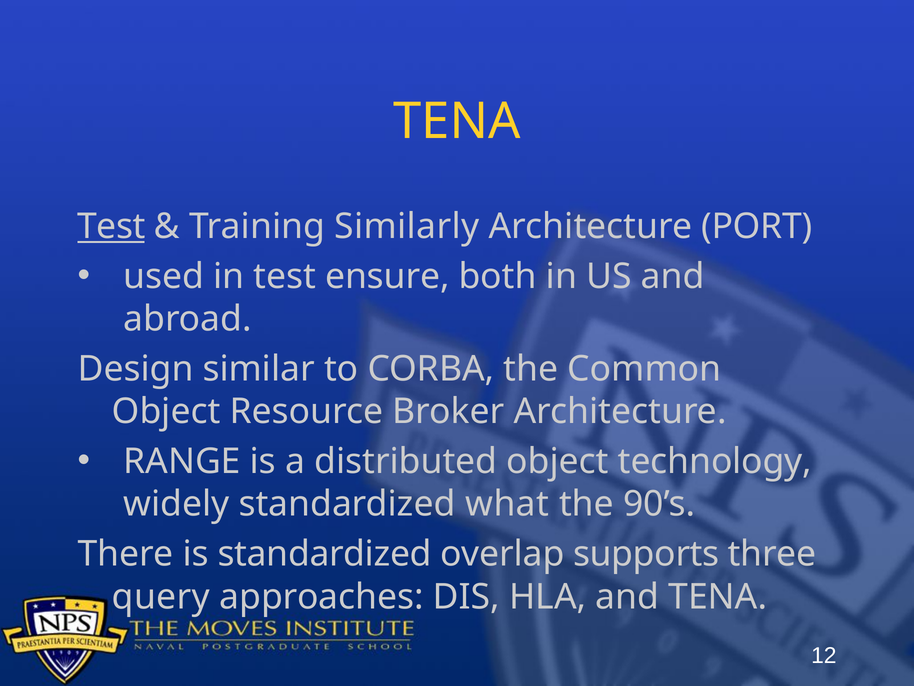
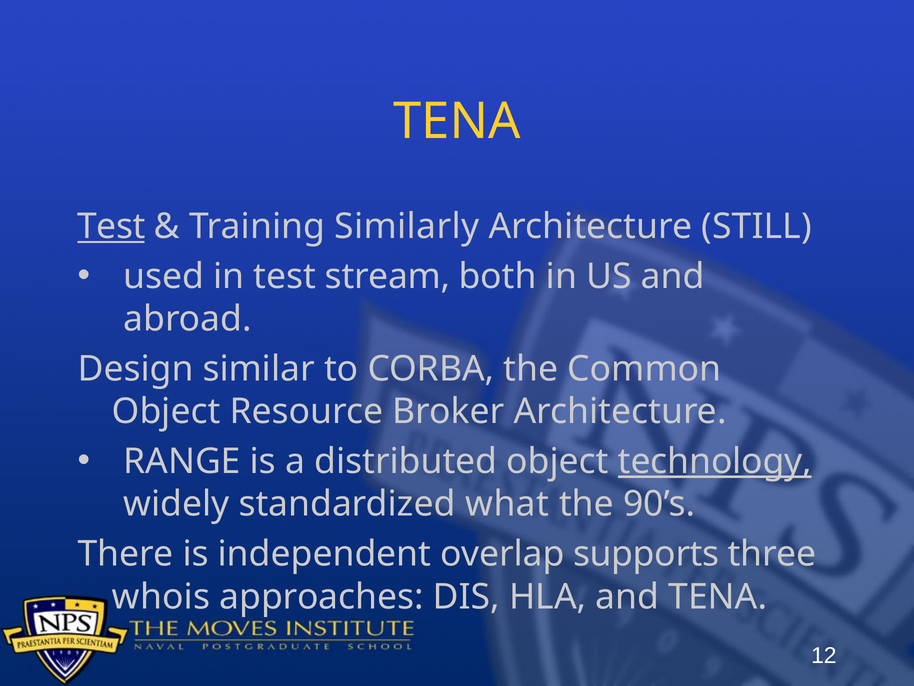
PORT: PORT -> STILL
ensure: ensure -> stream
technology underline: none -> present
is standardized: standardized -> independent
query: query -> whois
